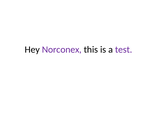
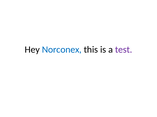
Norconex colour: purple -> blue
